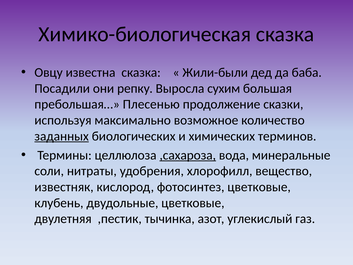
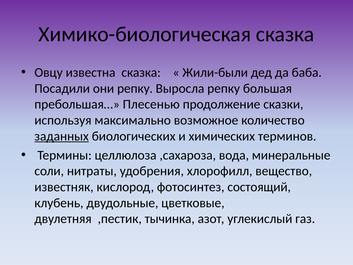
Выросла сухим: сухим -> репку
,сахароза underline: present -> none
фотосинтез цветковые: цветковые -> состоящий
